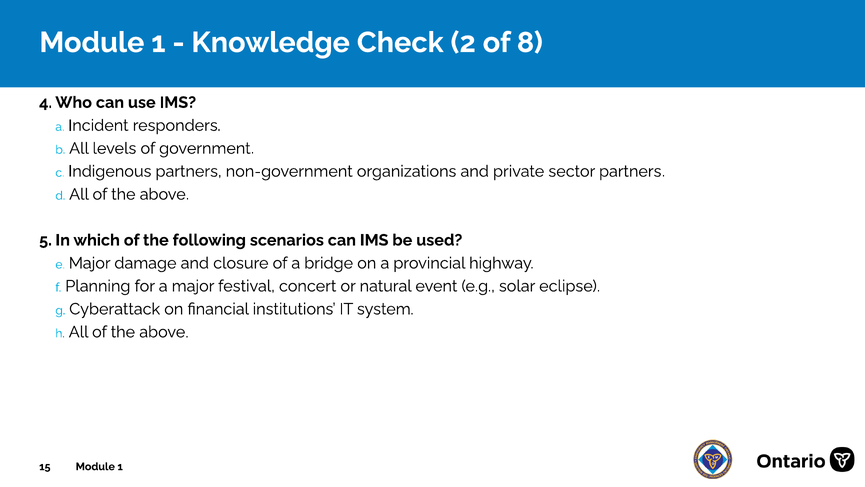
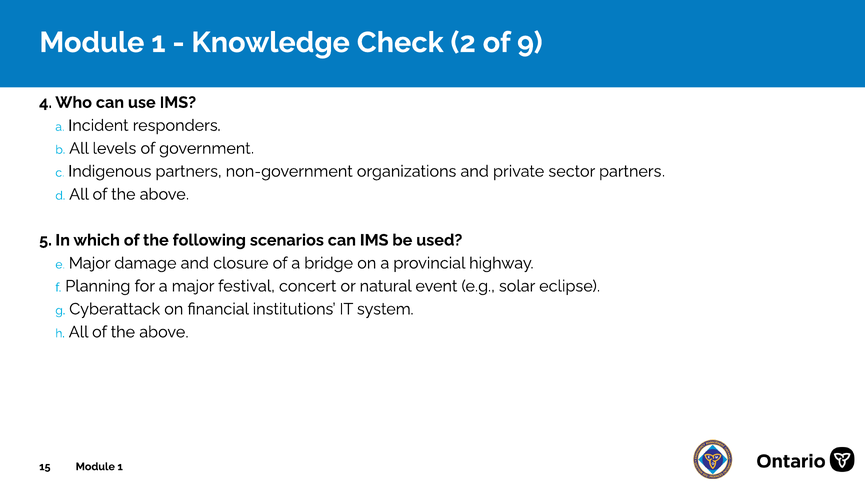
8: 8 -> 9
